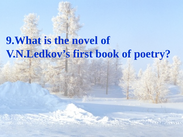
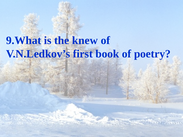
novel: novel -> knew
